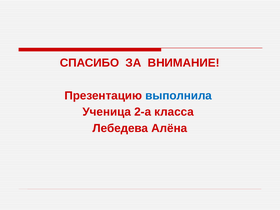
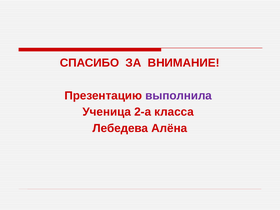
выполнила colour: blue -> purple
